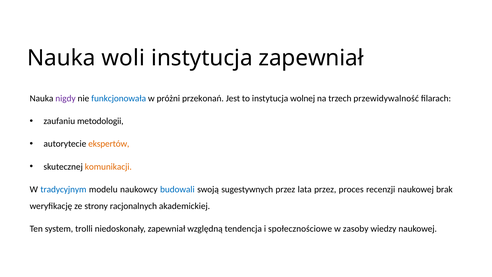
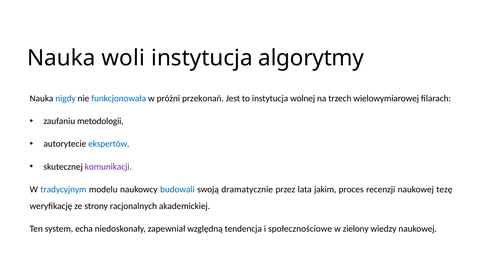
instytucja zapewniał: zapewniał -> algorytmy
nigdy colour: purple -> blue
przewidywalność: przewidywalność -> wielowymiarowej
ekspertów colour: orange -> blue
komunikacji colour: orange -> purple
sugestywnych: sugestywnych -> dramatycznie
lata przez: przez -> jakim
brak: brak -> tezę
trolli: trolli -> echa
zasoby: zasoby -> zielony
